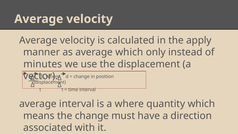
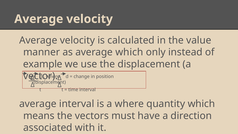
apply: apply -> value
minutes: minutes -> example
the change: change -> vectors
